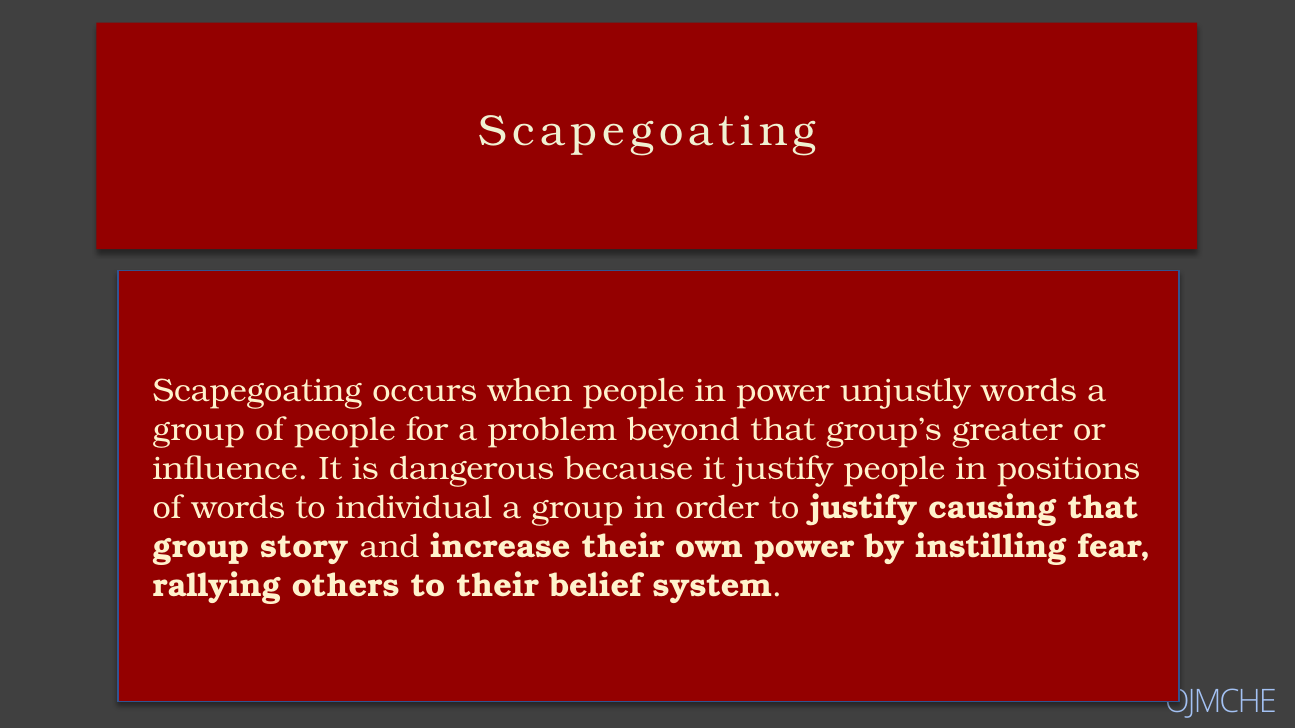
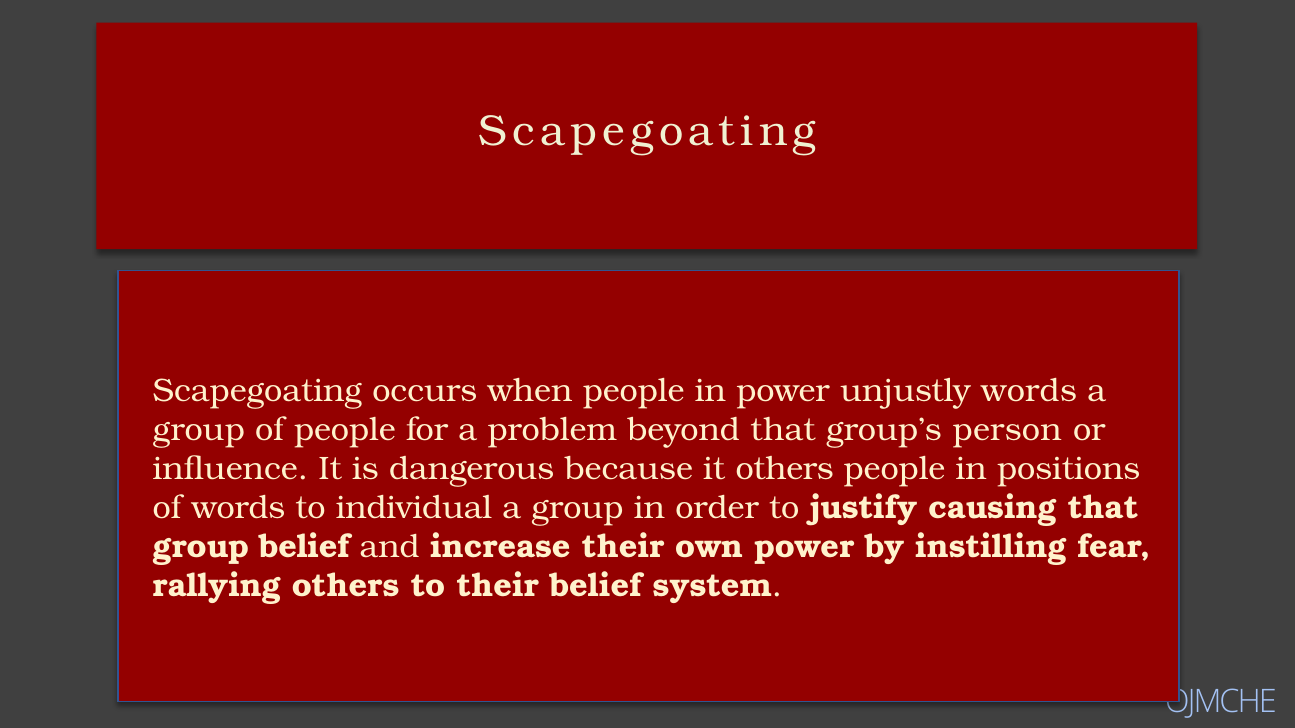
greater: greater -> person
it justify: justify -> others
group story: story -> belief
